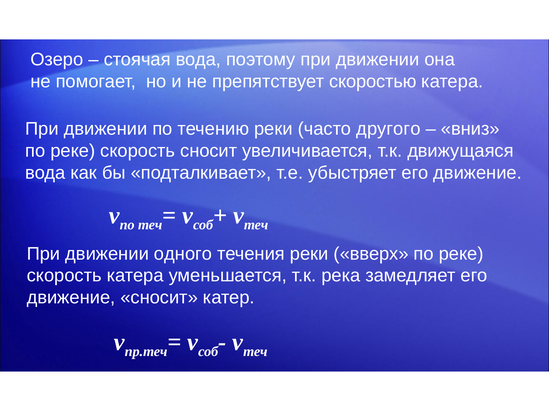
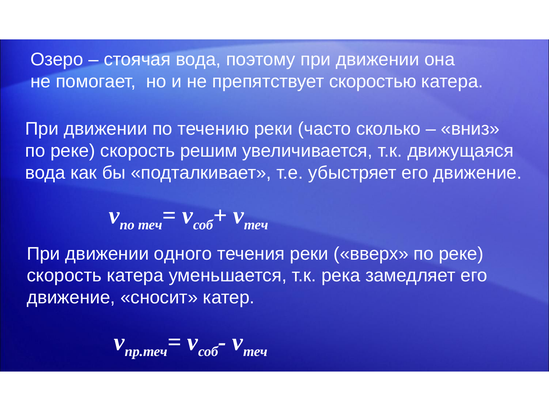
другого: другого -> сколько
скорость сносит: сносит -> решим
